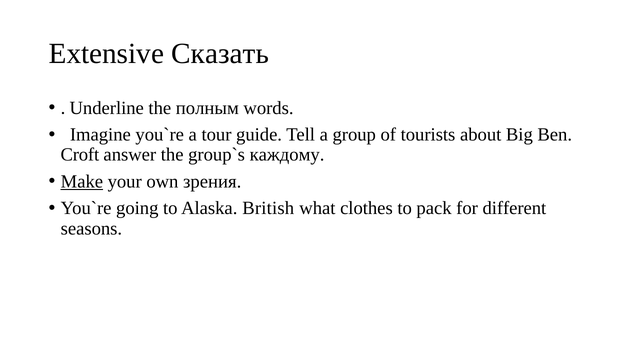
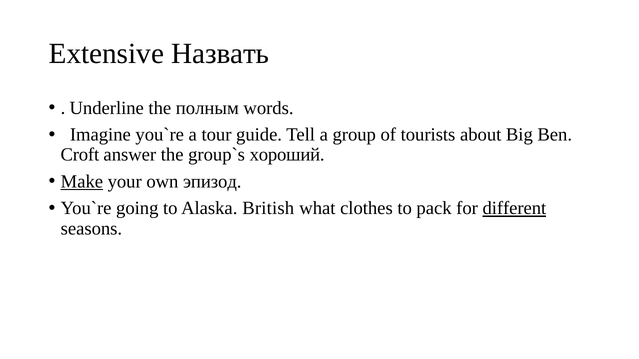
Сказать: Сказать -> Назвать
каждому: каждому -> хороший
зрения: зрения -> эпизод
different underline: none -> present
